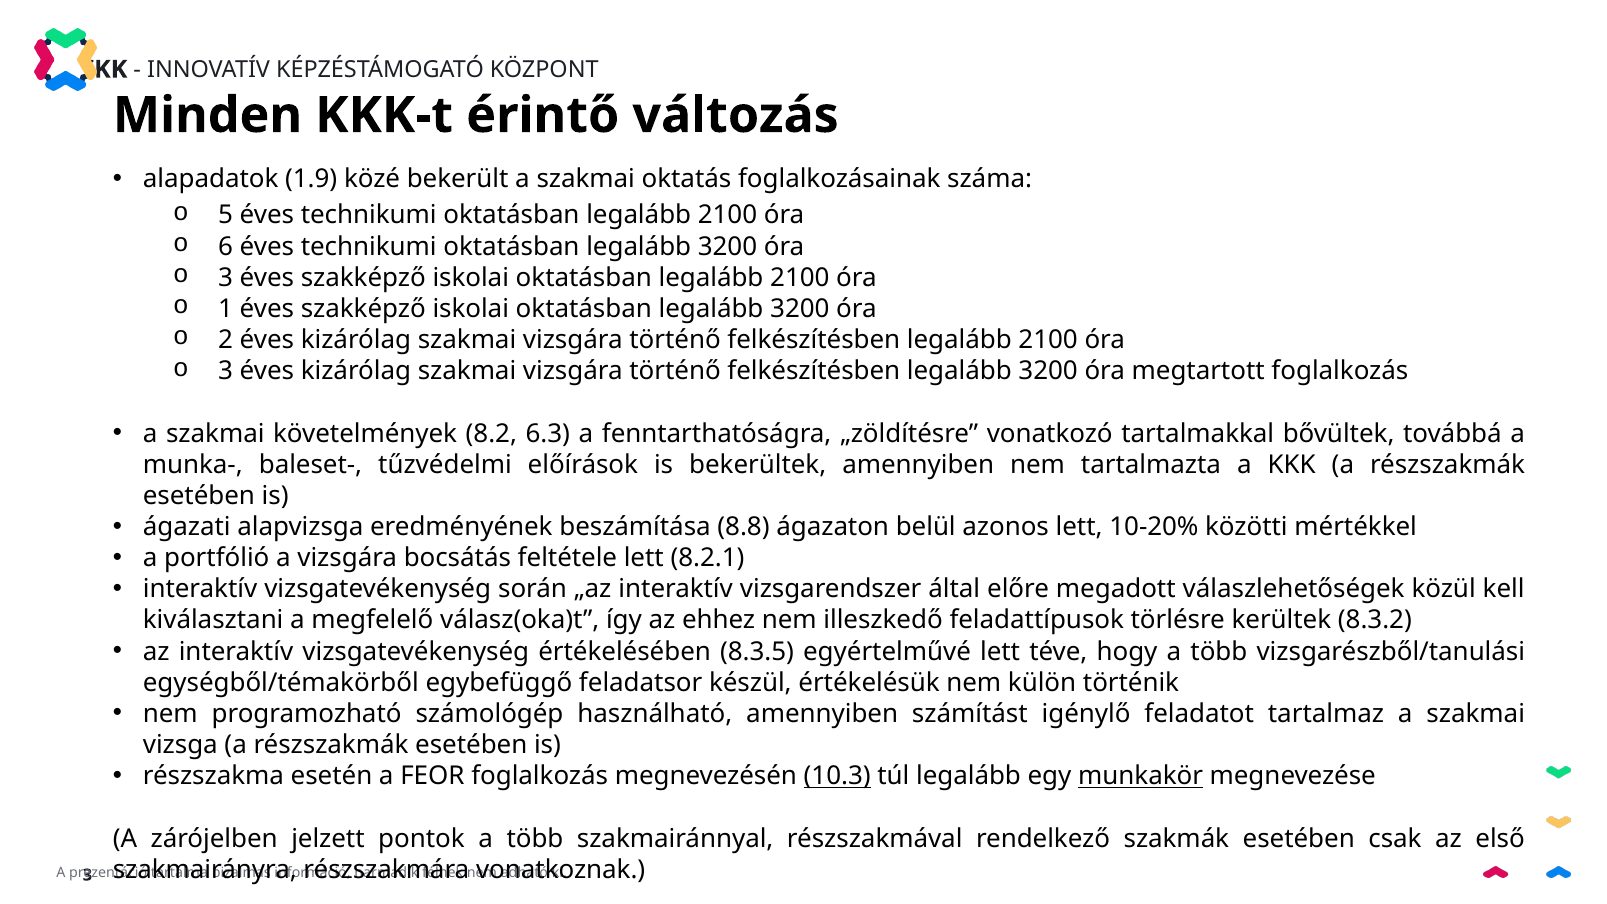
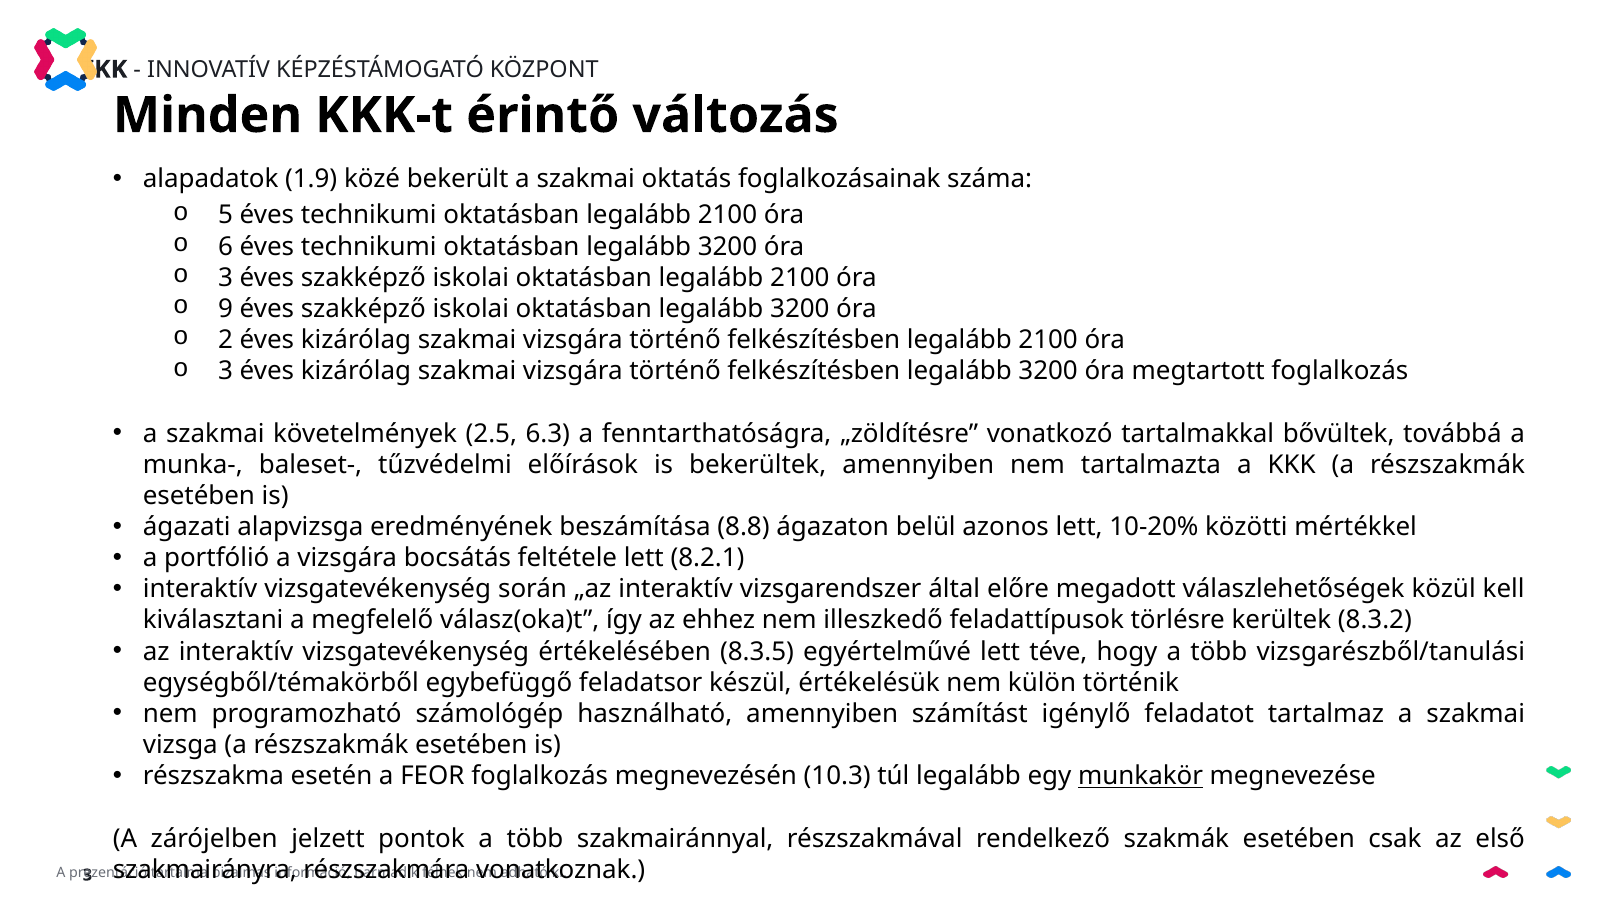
1: 1 -> 9
8.2: 8.2 -> 2.5
10.3 underline: present -> none
